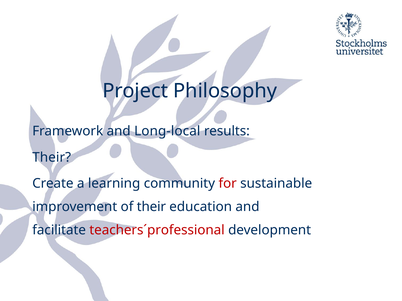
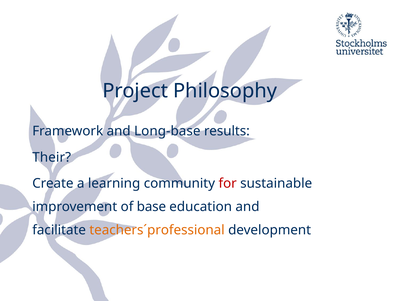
Long-local: Long-local -> Long-base
of their: their -> base
teachers´professional colour: red -> orange
